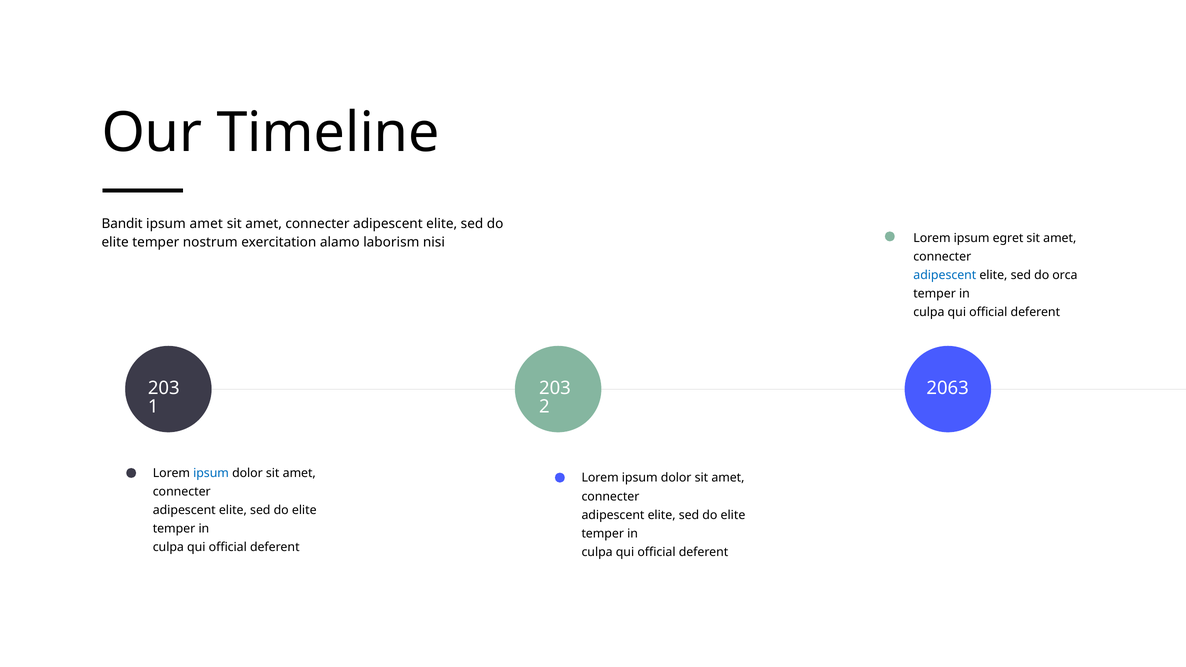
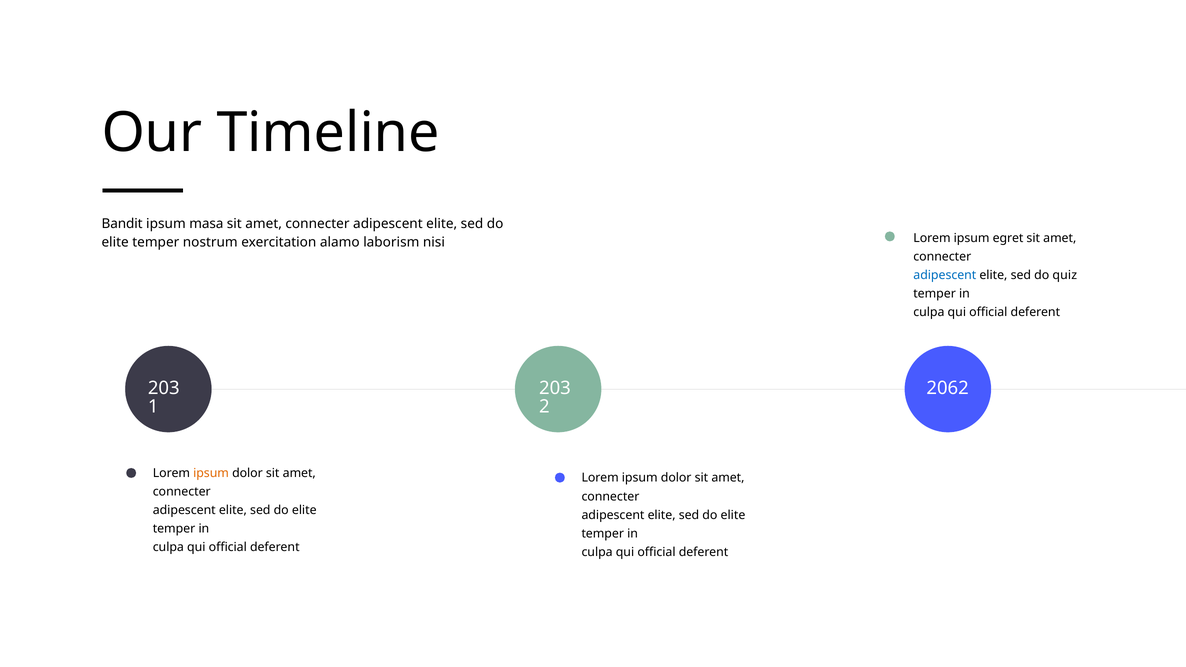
ipsum amet: amet -> masa
orca: orca -> quiz
2063: 2063 -> 2062
ipsum at (211, 473) colour: blue -> orange
